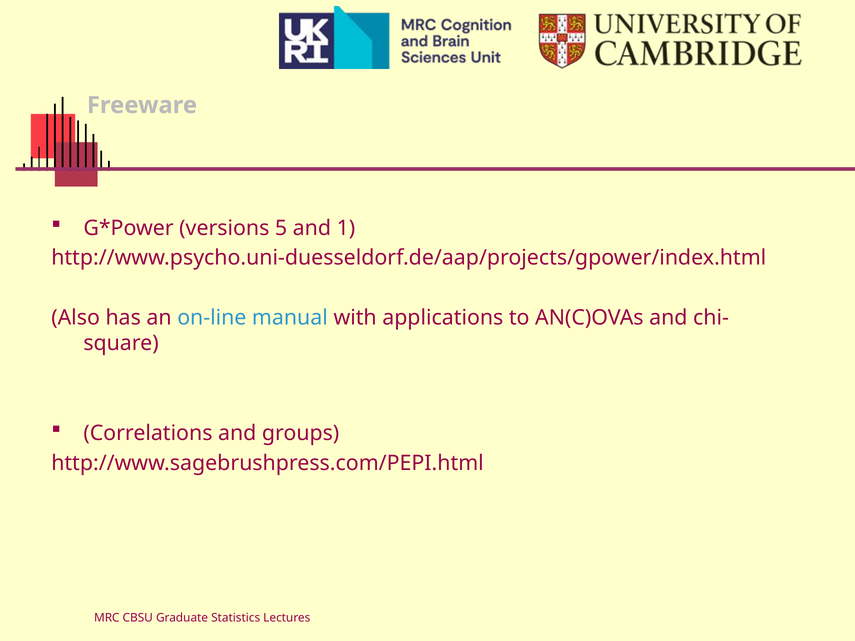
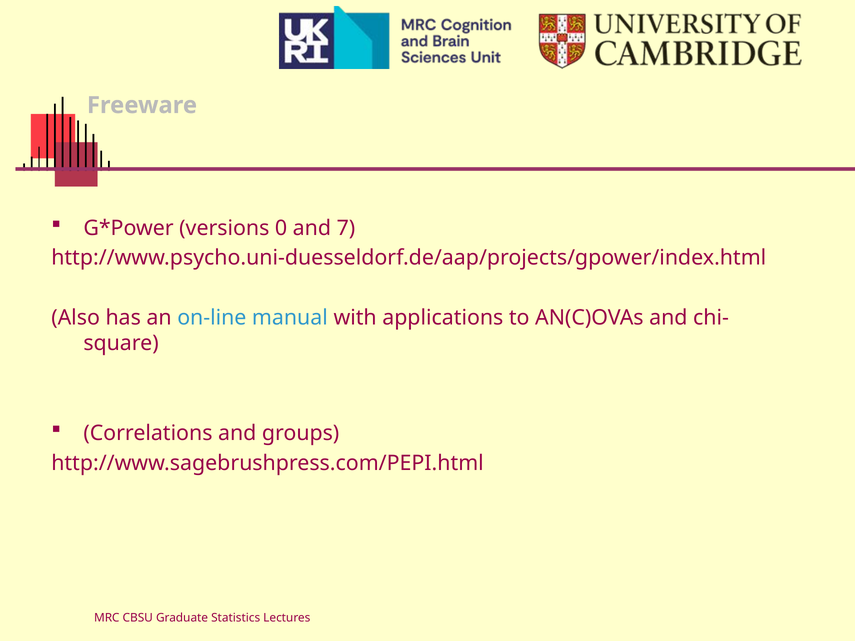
5: 5 -> 0
1: 1 -> 7
